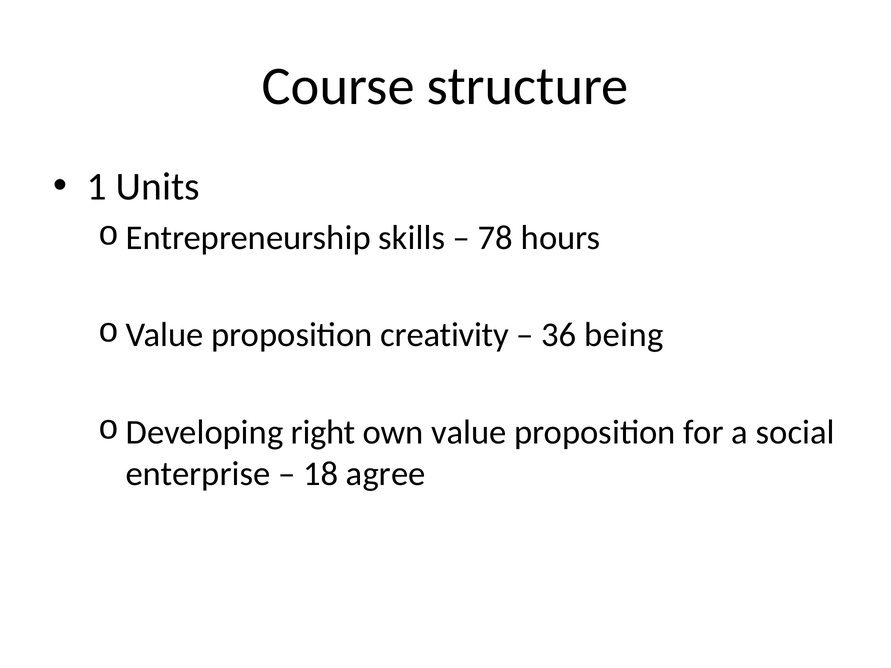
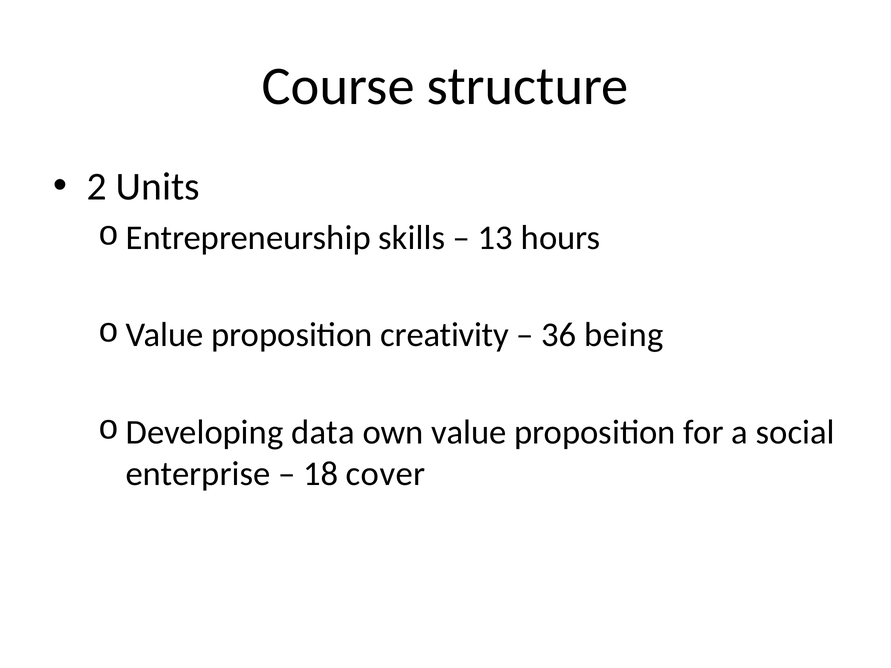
1: 1 -> 2
78: 78 -> 13
right: right -> data
agree: agree -> cover
